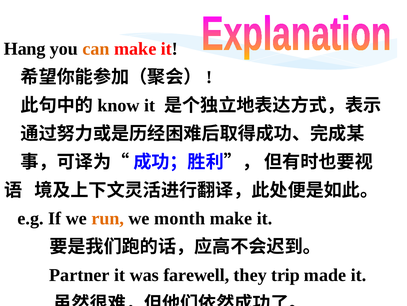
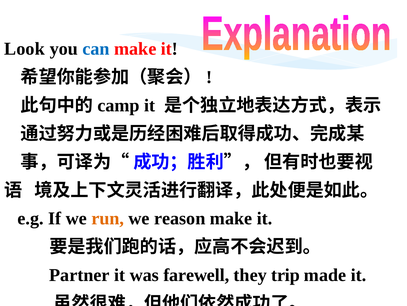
Hang: Hang -> Look
can colour: orange -> blue
know: know -> camp
month: month -> reason
